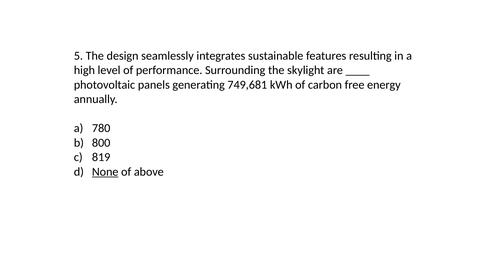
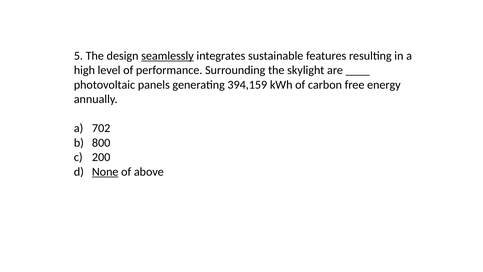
seamlessly underline: none -> present
749,681: 749,681 -> 394,159
780: 780 -> 702
819: 819 -> 200
